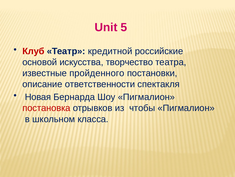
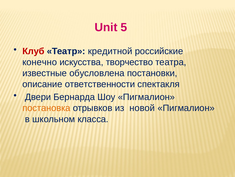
основой: основой -> конечно
пройденного: пройденного -> обусловлена
Новая: Новая -> Двери
постановка colour: red -> orange
чтобы: чтобы -> новой
